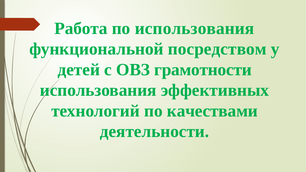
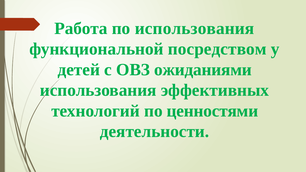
грамотности: грамотности -> ожиданиями
качествами: качествами -> ценностями
